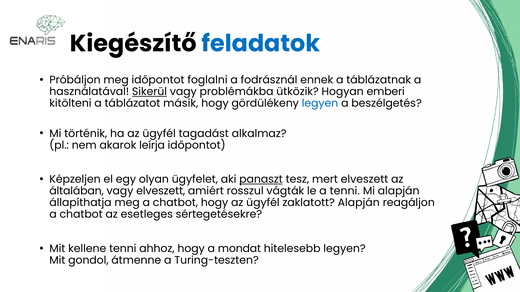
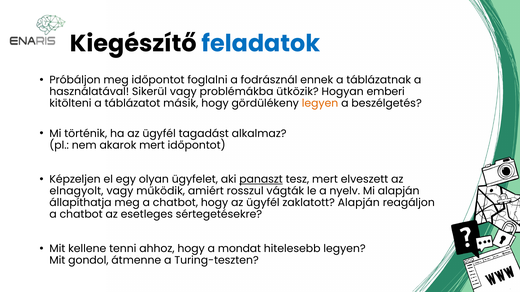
Sikerül underline: present -> none
legyen at (320, 104) colour: blue -> orange
akarok leírja: leírja -> mert
általában: általában -> elnagyolt
vagy elveszett: elveszett -> működik
a tenni: tenni -> nyelv
